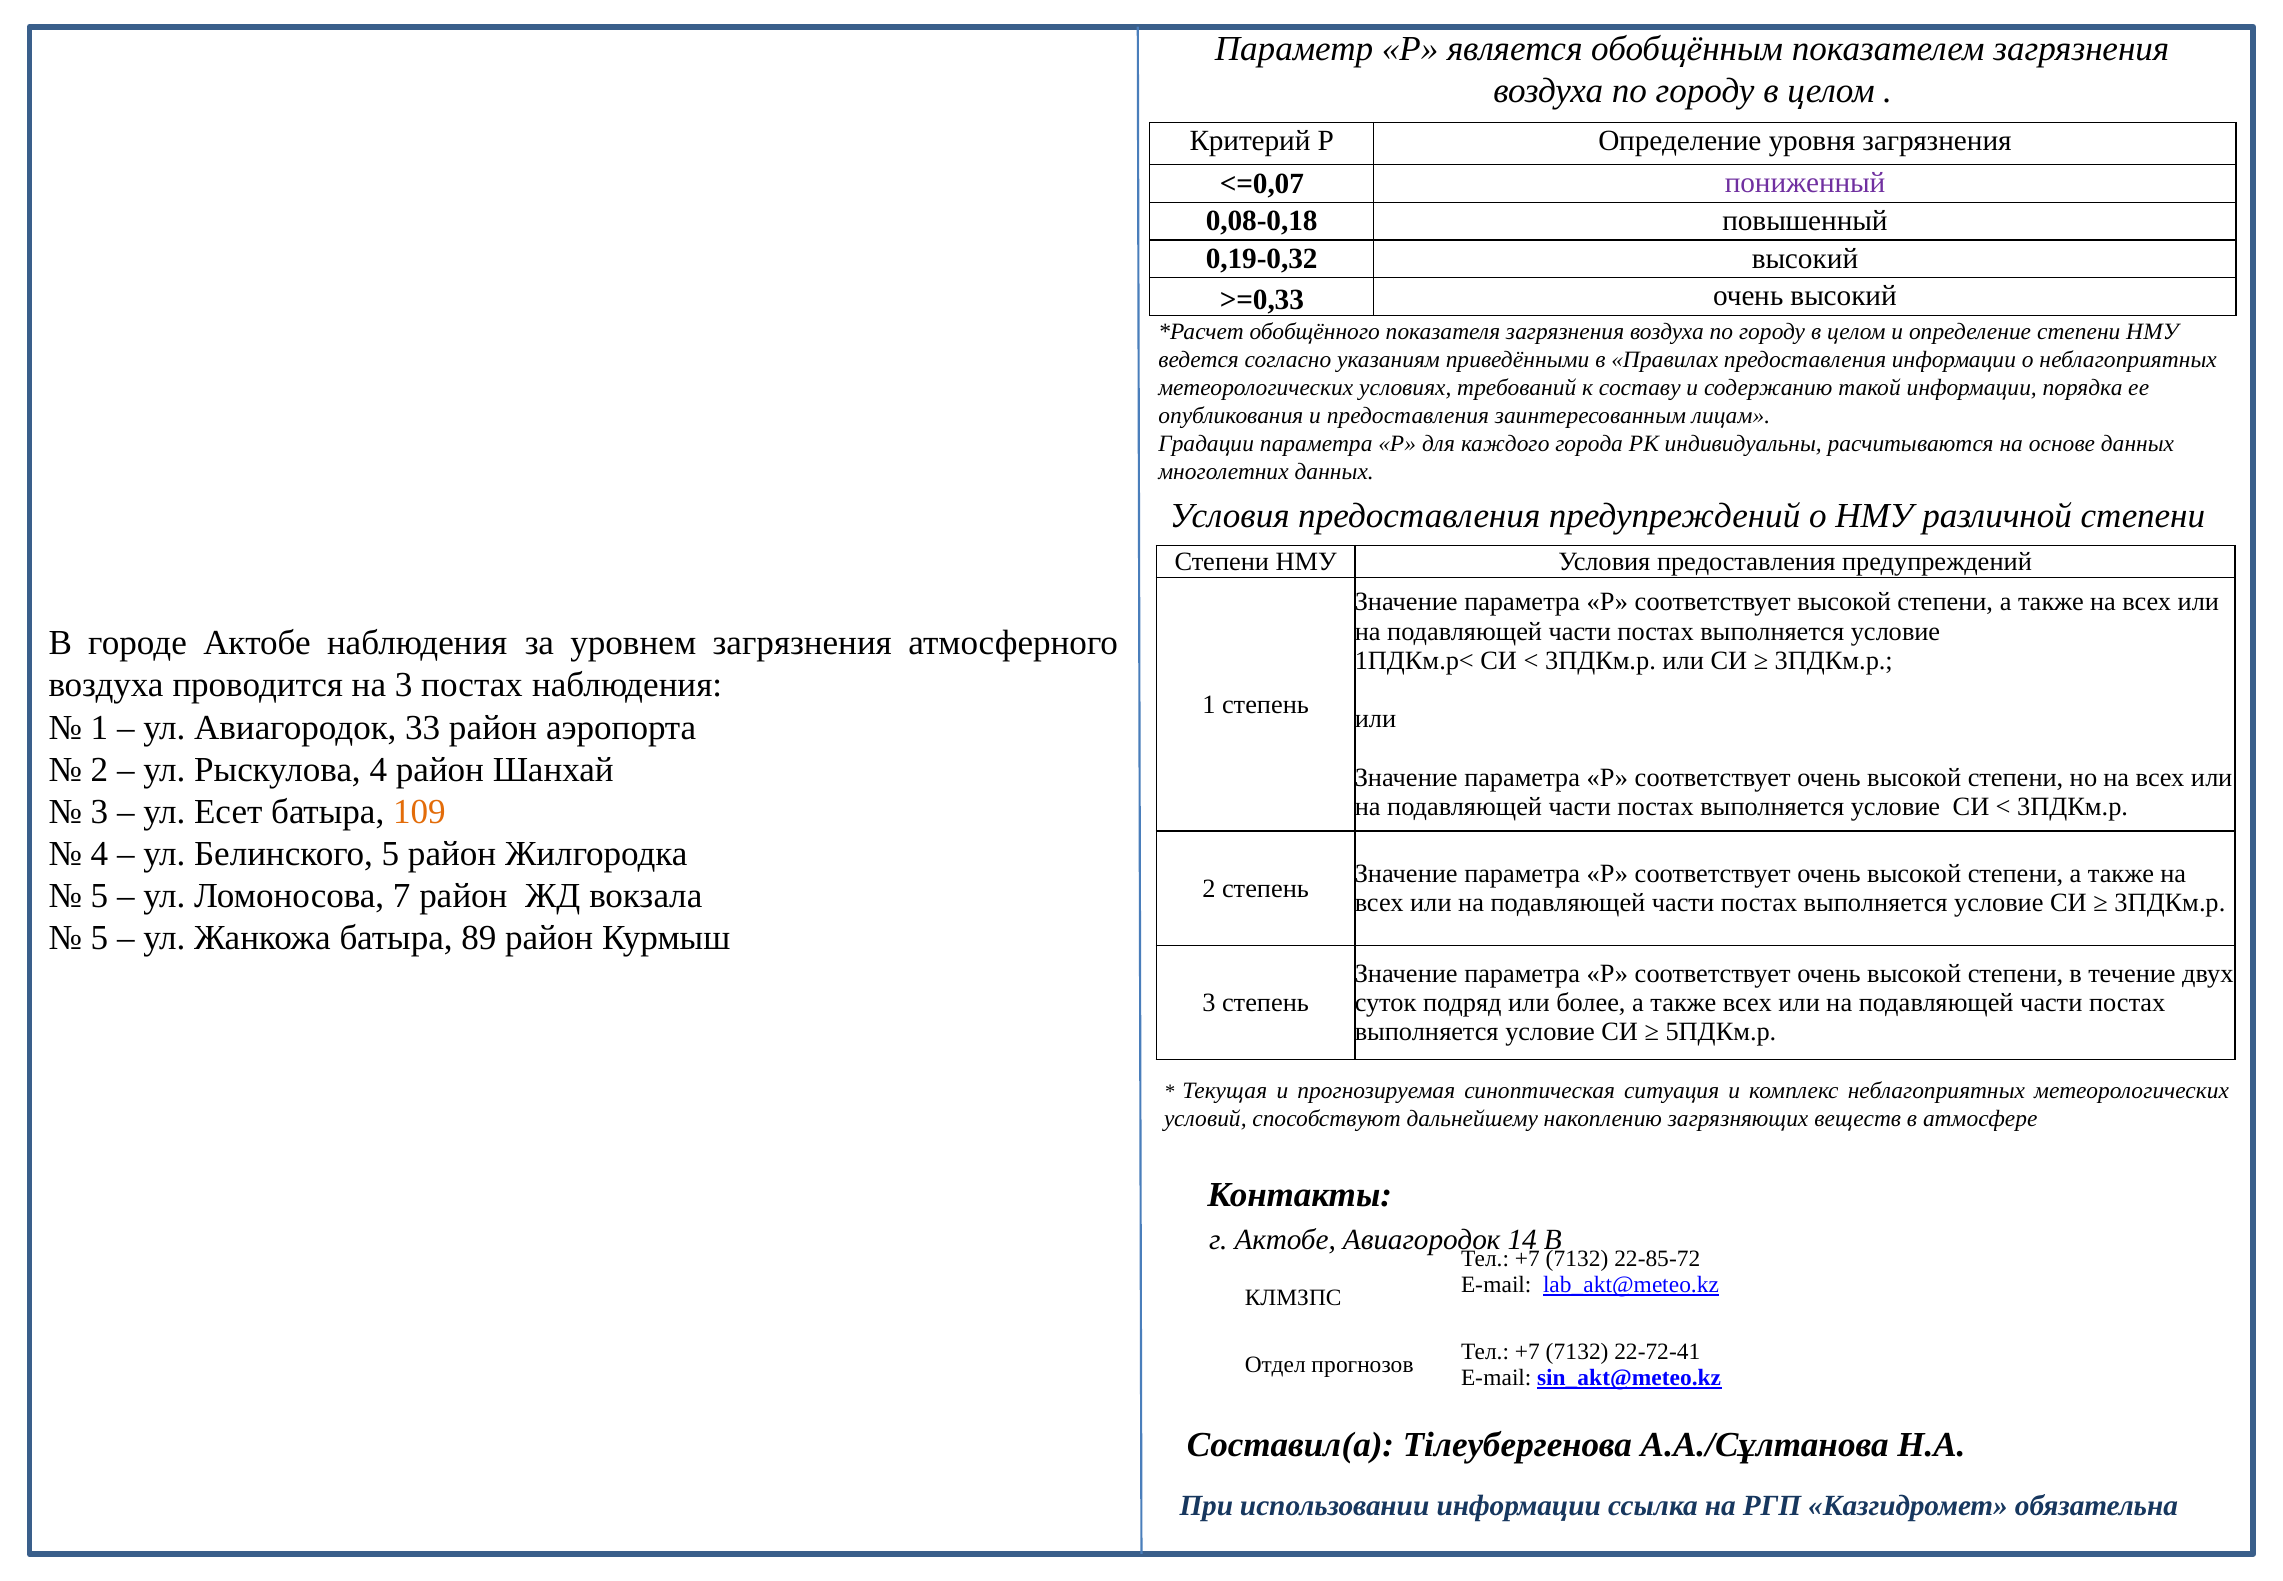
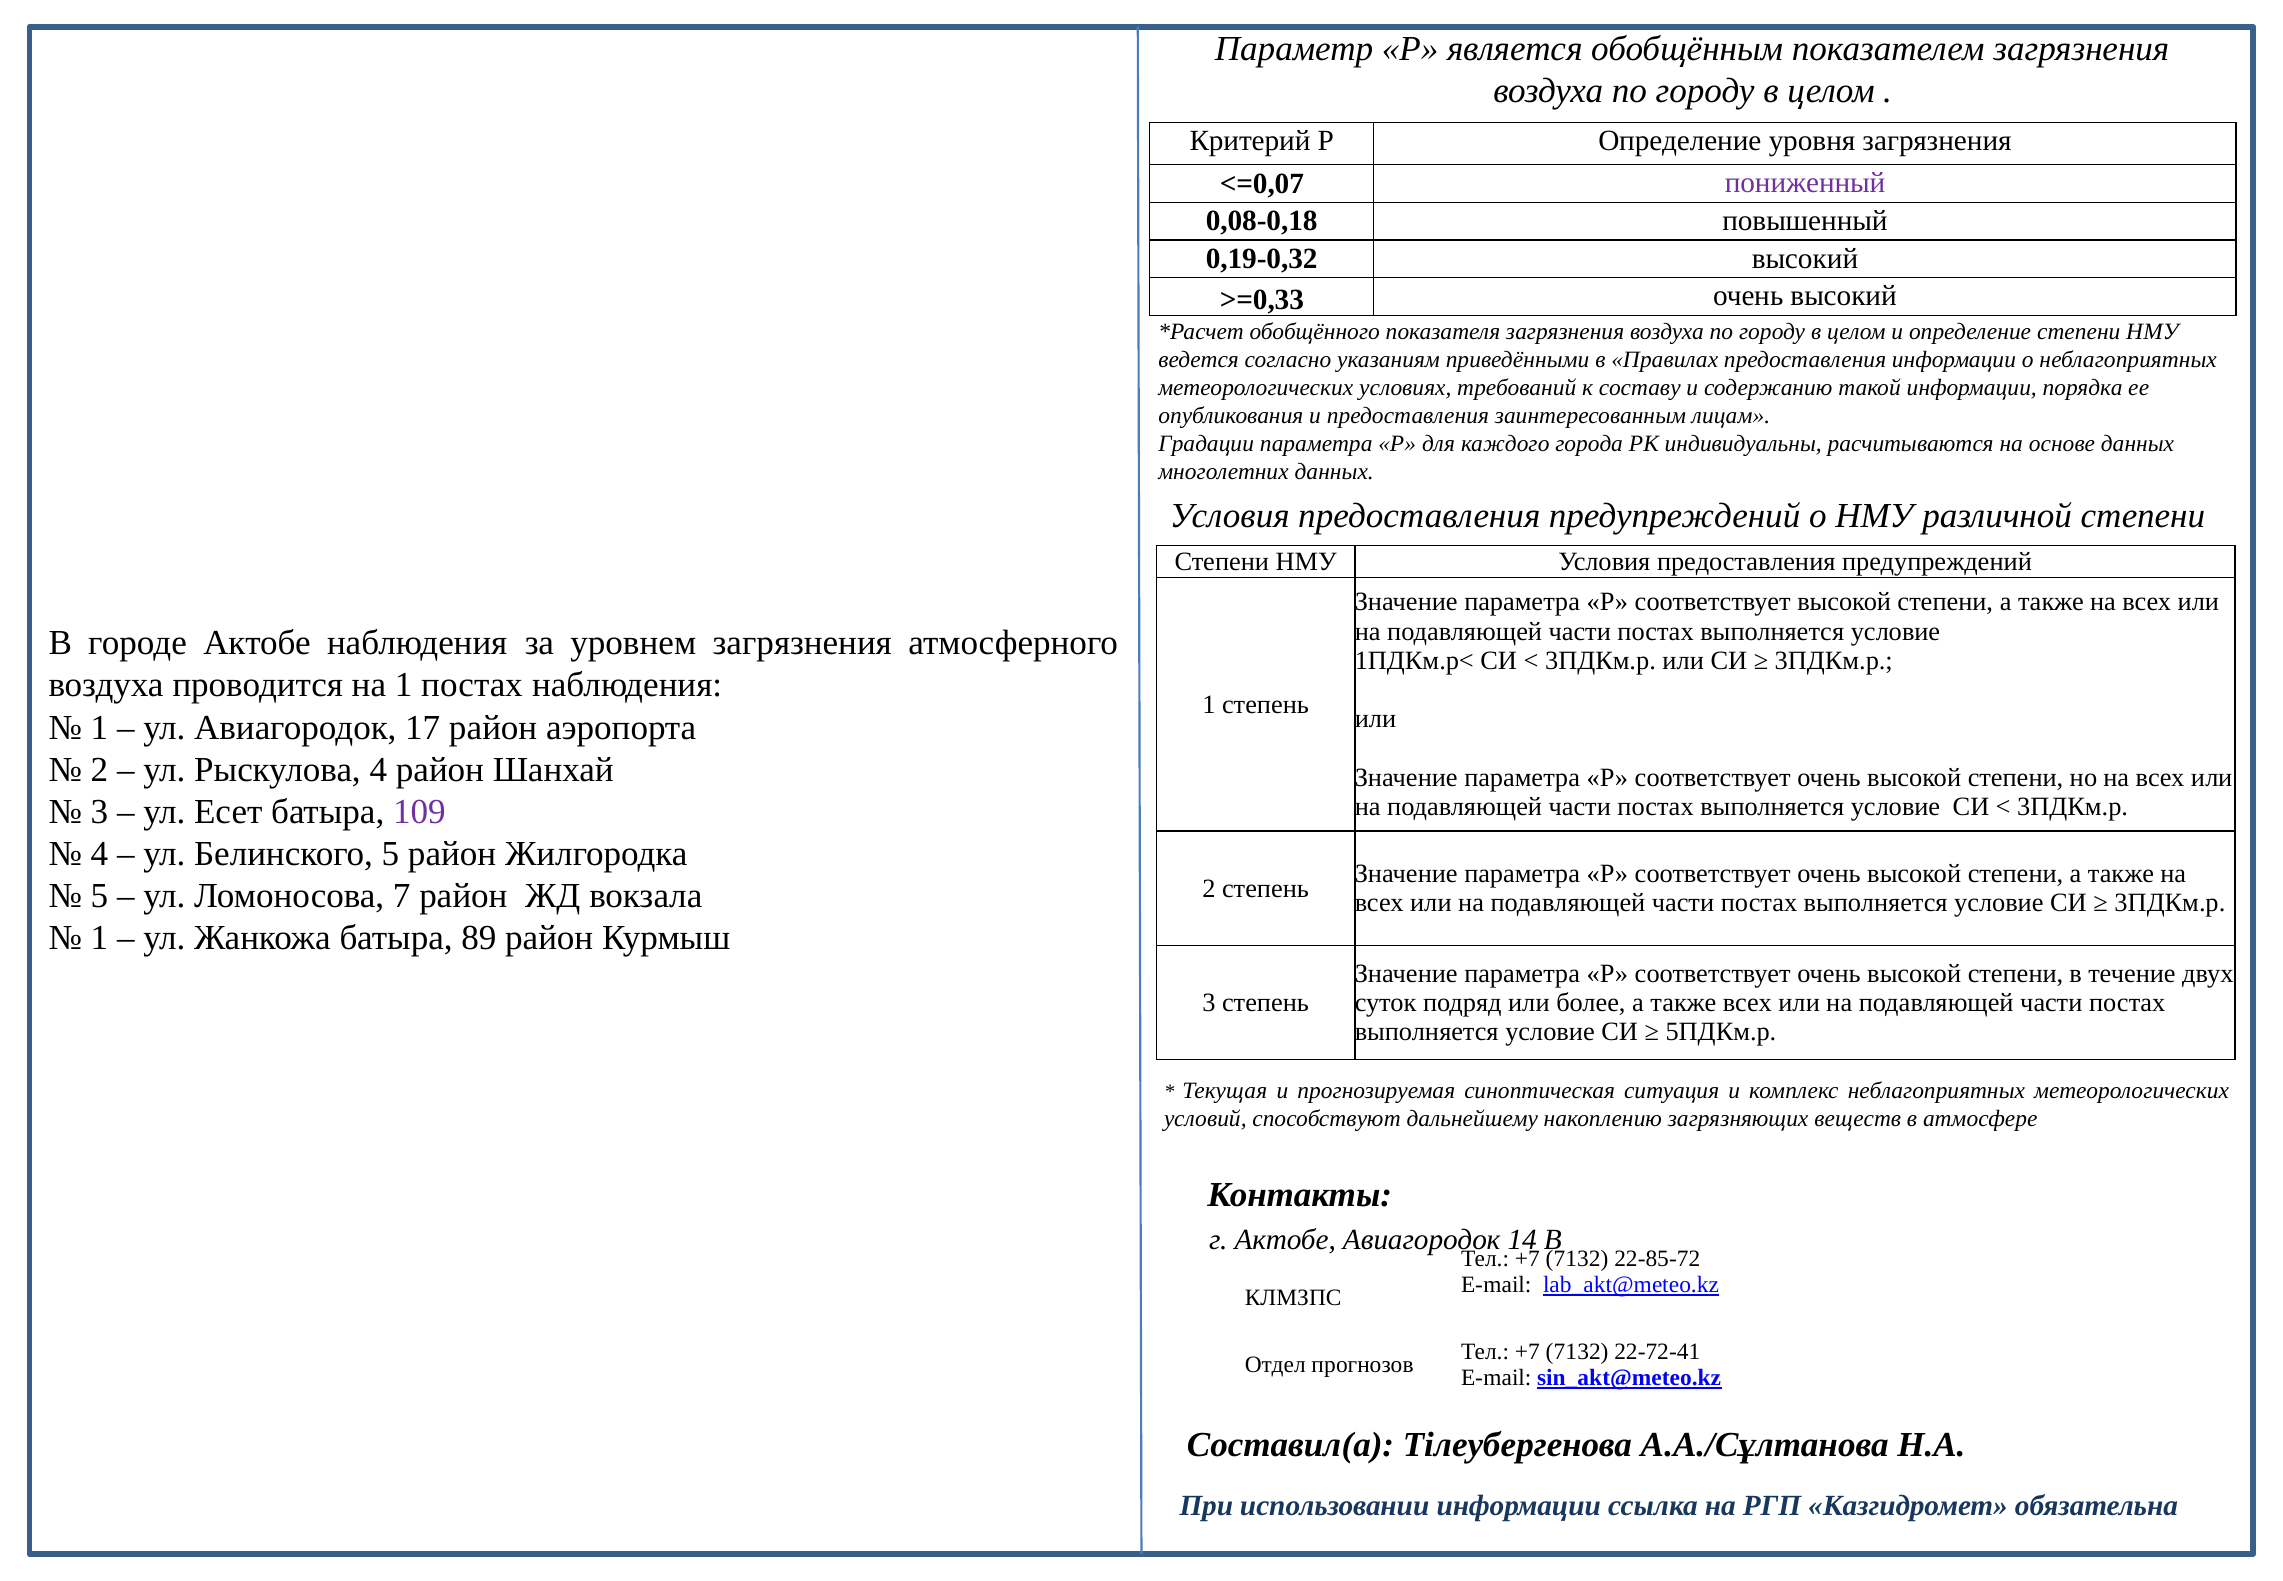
на 3: 3 -> 1
33: 33 -> 17
109 colour: orange -> purple
5 at (99, 938): 5 -> 1
